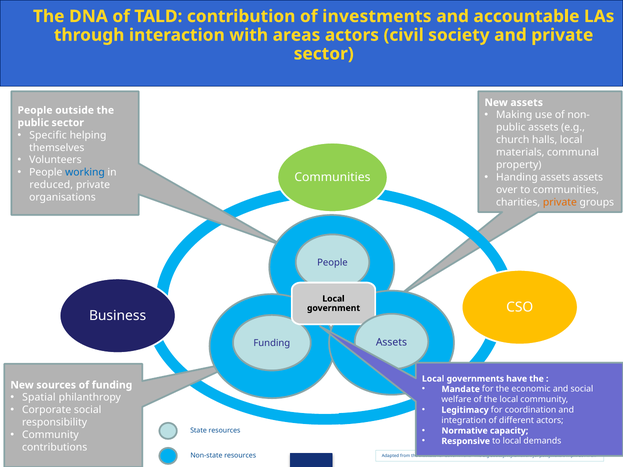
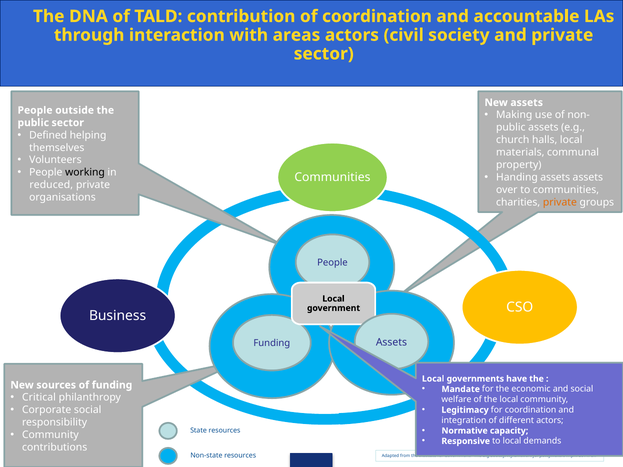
of investments: investments -> coordination
Specific: Specific -> Defined
working colour: blue -> black
Spatial: Spatial -> Critical
